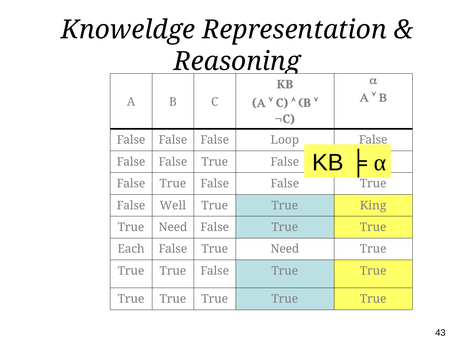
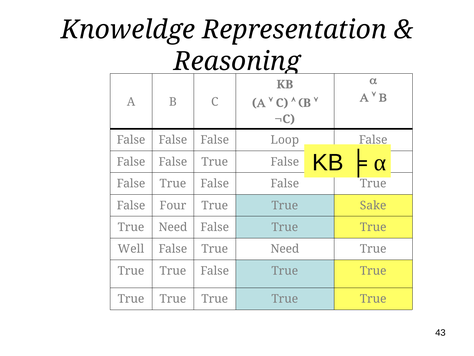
Well: Well -> Four
King: King -> Sake
Each: Each -> Well
